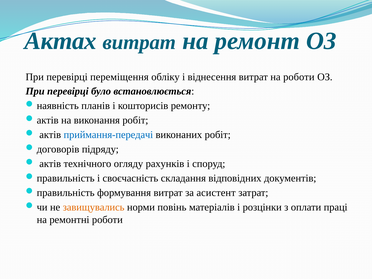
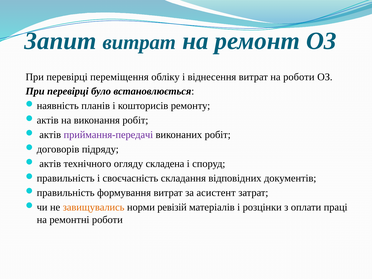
Актах: Актах -> Запит
приймання-передачі colour: blue -> purple
рахунків: рахунків -> складена
повінь: повінь -> ревізій
